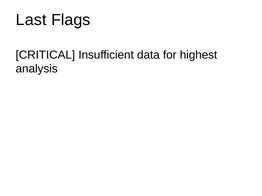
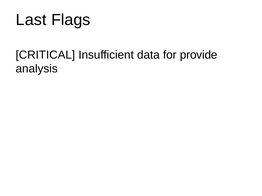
highest: highest -> provide
